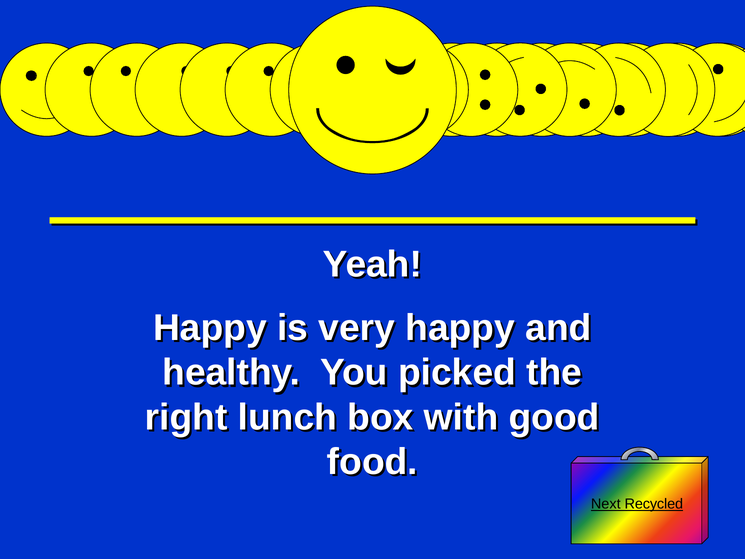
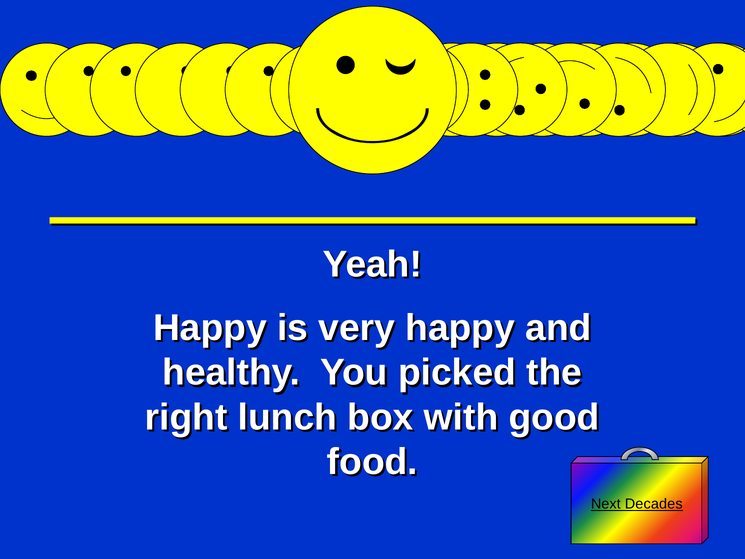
Recycled: Recycled -> Decades
